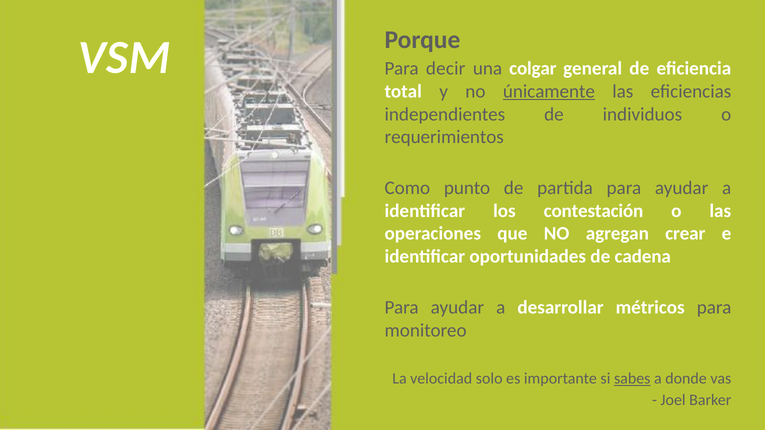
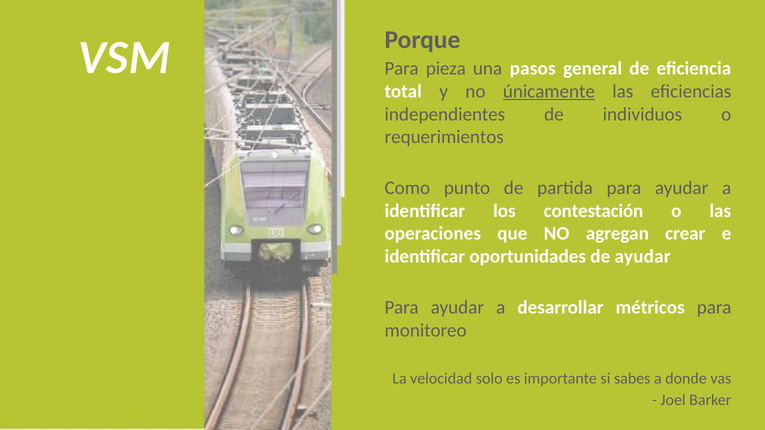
decir: decir -> pieza
colgar: colgar -> pasos
de cadena: cadena -> ayudar
sabes underline: present -> none
